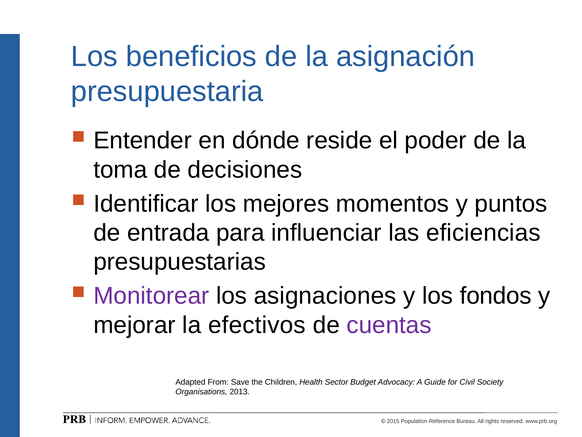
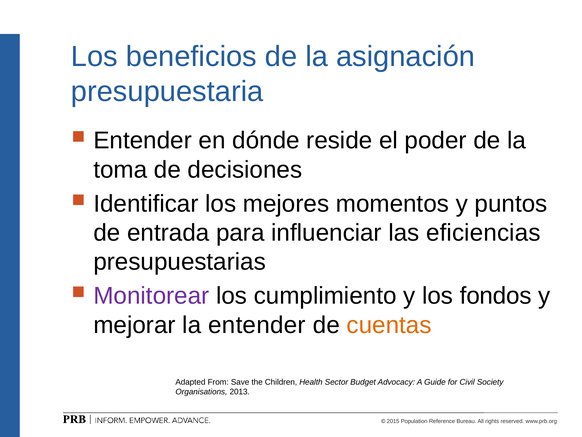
asignaciones: asignaciones -> cumplimiento
la efectivos: efectivos -> entender
cuentas colour: purple -> orange
